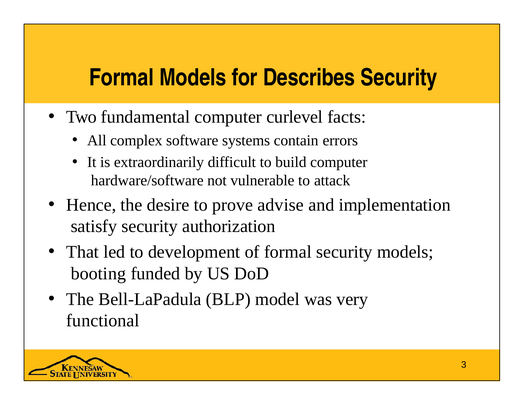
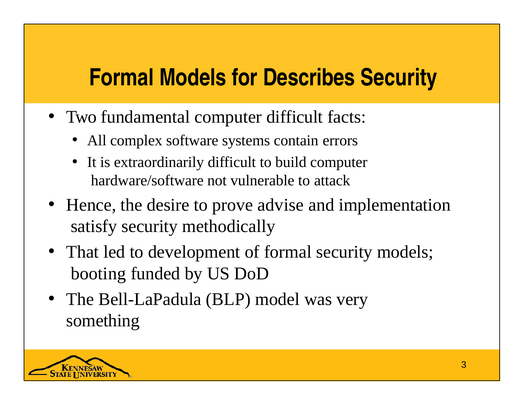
computer curlevel: curlevel -> difficult
authorization: authorization -> methodically
functional: functional -> something
